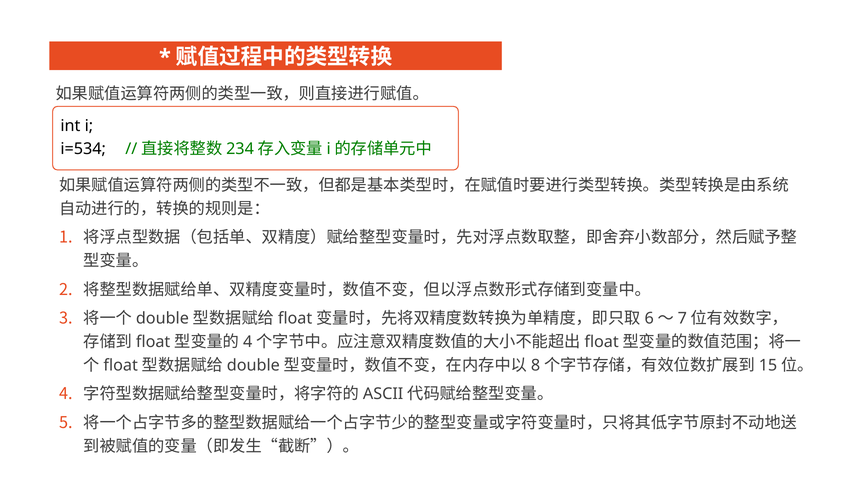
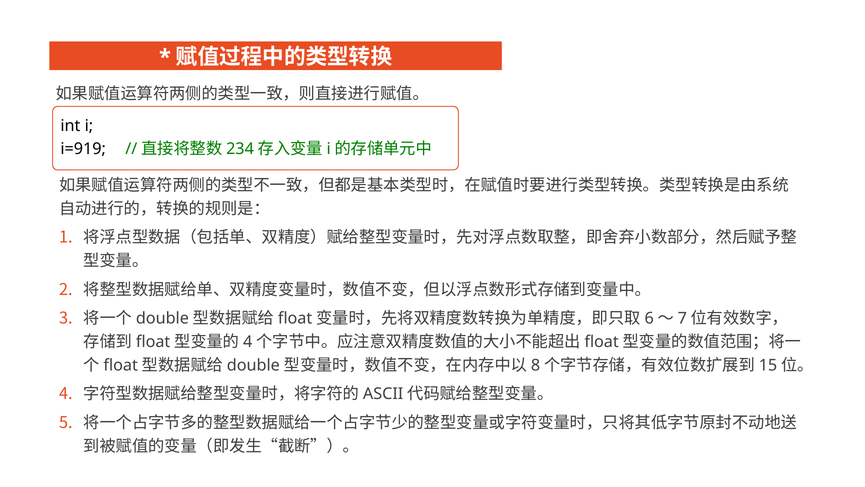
i=534: i=534 -> i=919
